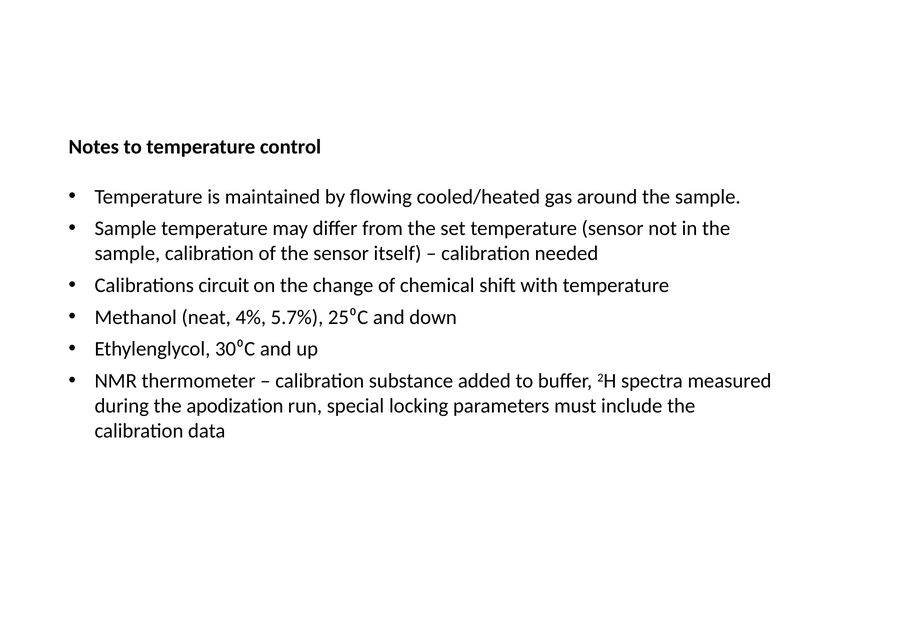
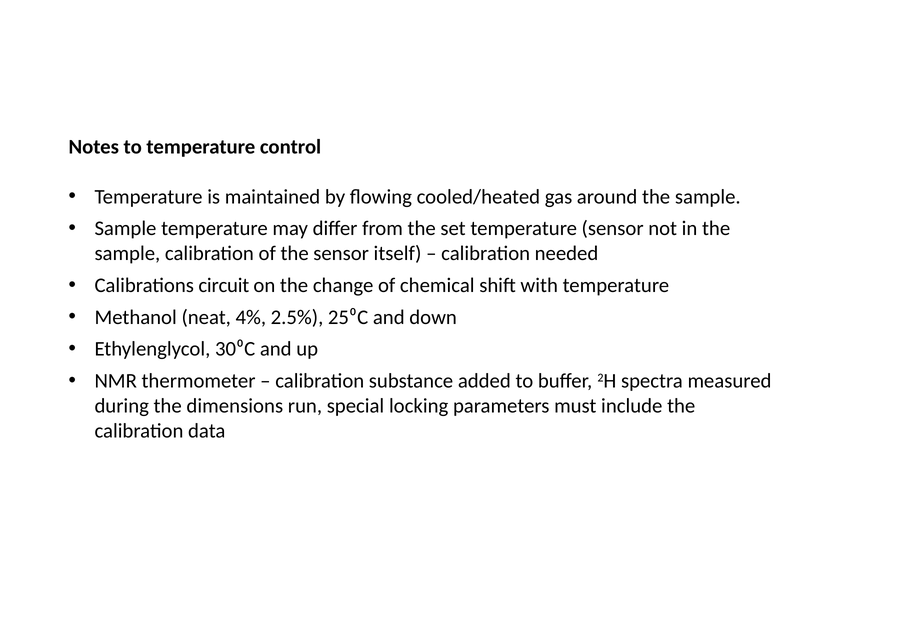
5.7%: 5.7% -> 2.5%
apodization: apodization -> dimensions
